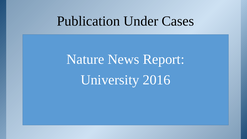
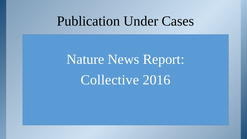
University: University -> Collective
